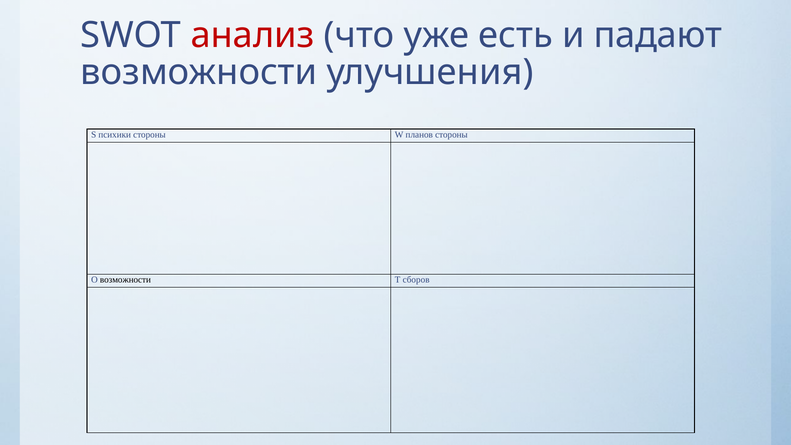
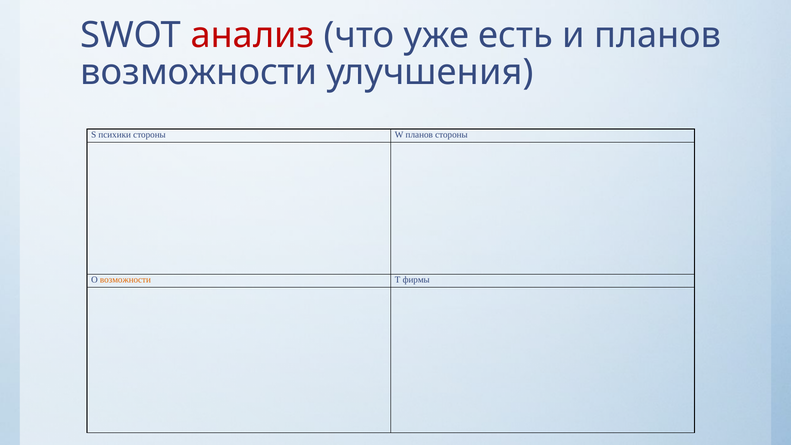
и падают: падают -> планов
возможности at (125, 280) colour: black -> orange
сборов: сборов -> фирмы
